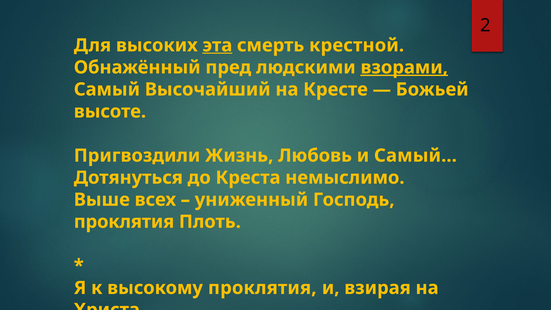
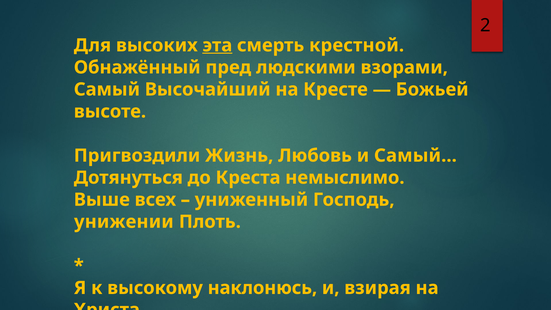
взорами underline: present -> none
проклятия at (124, 222): проклятия -> унижении
высокому проклятия: проклятия -> наклонюсь
